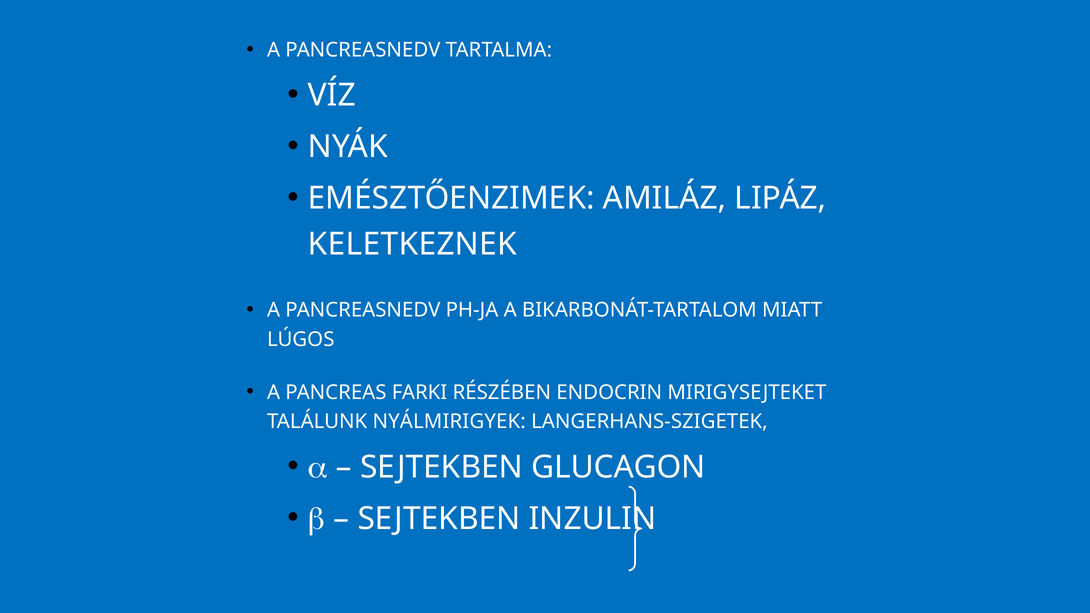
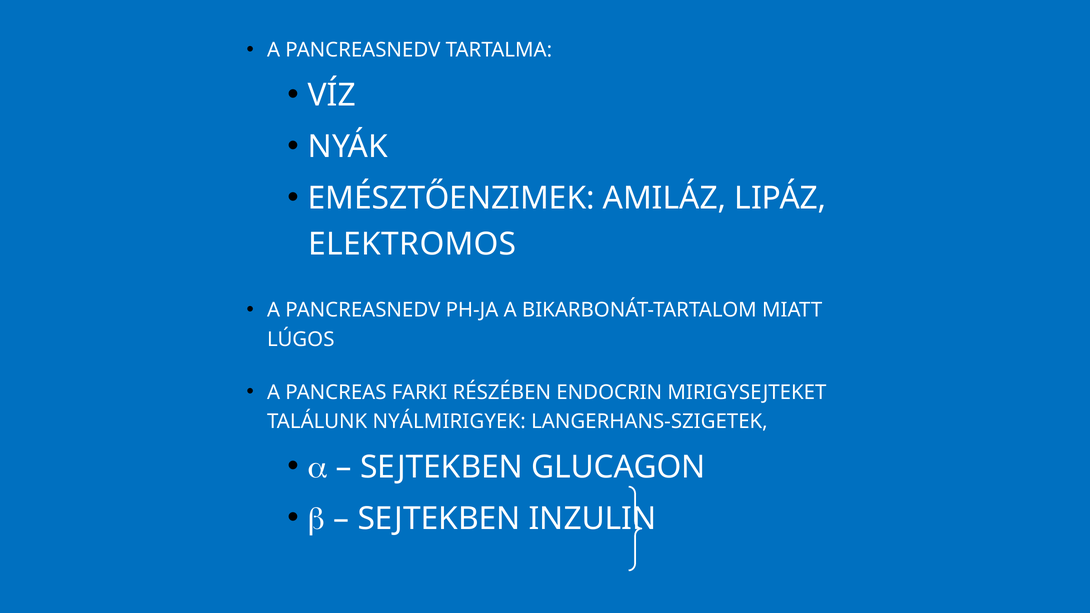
KELETKEZNEK: KELETKEZNEK -> ELEKTROMOS
